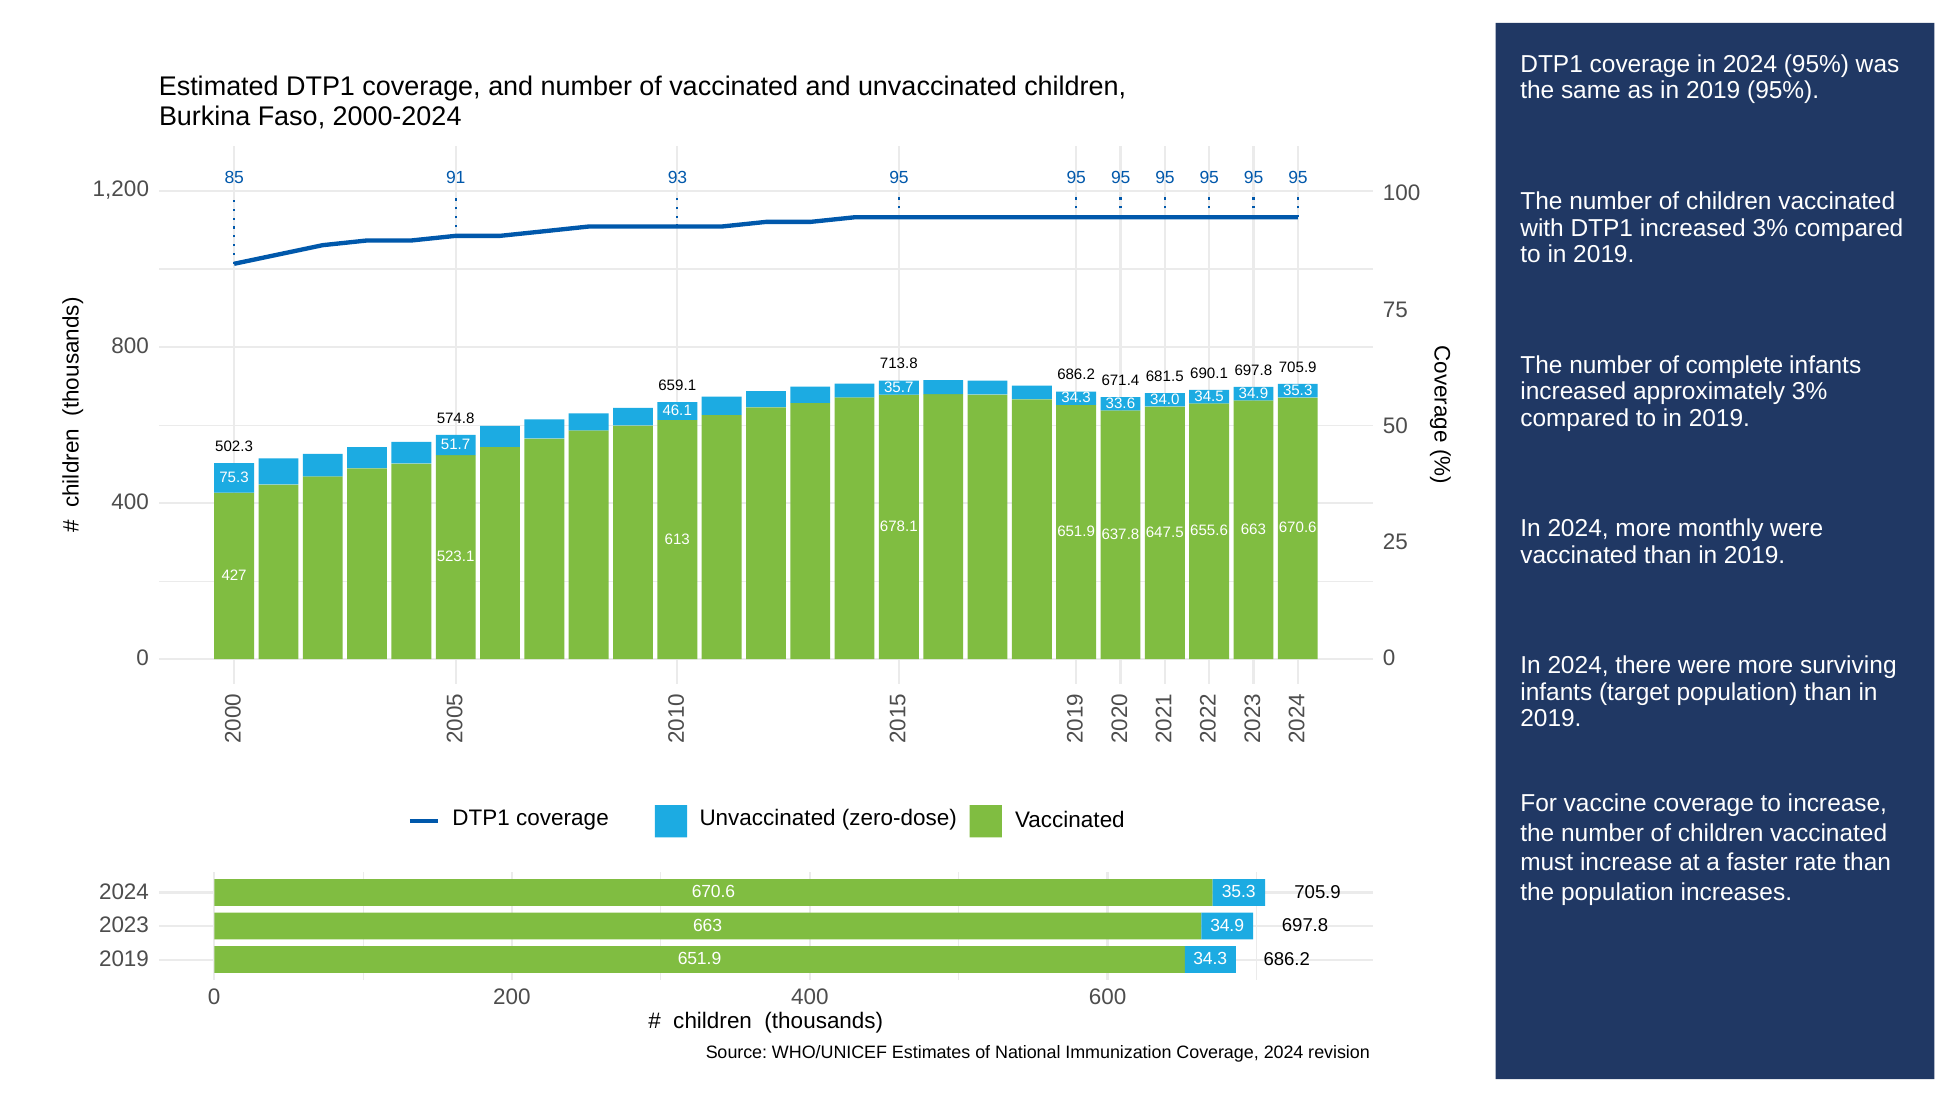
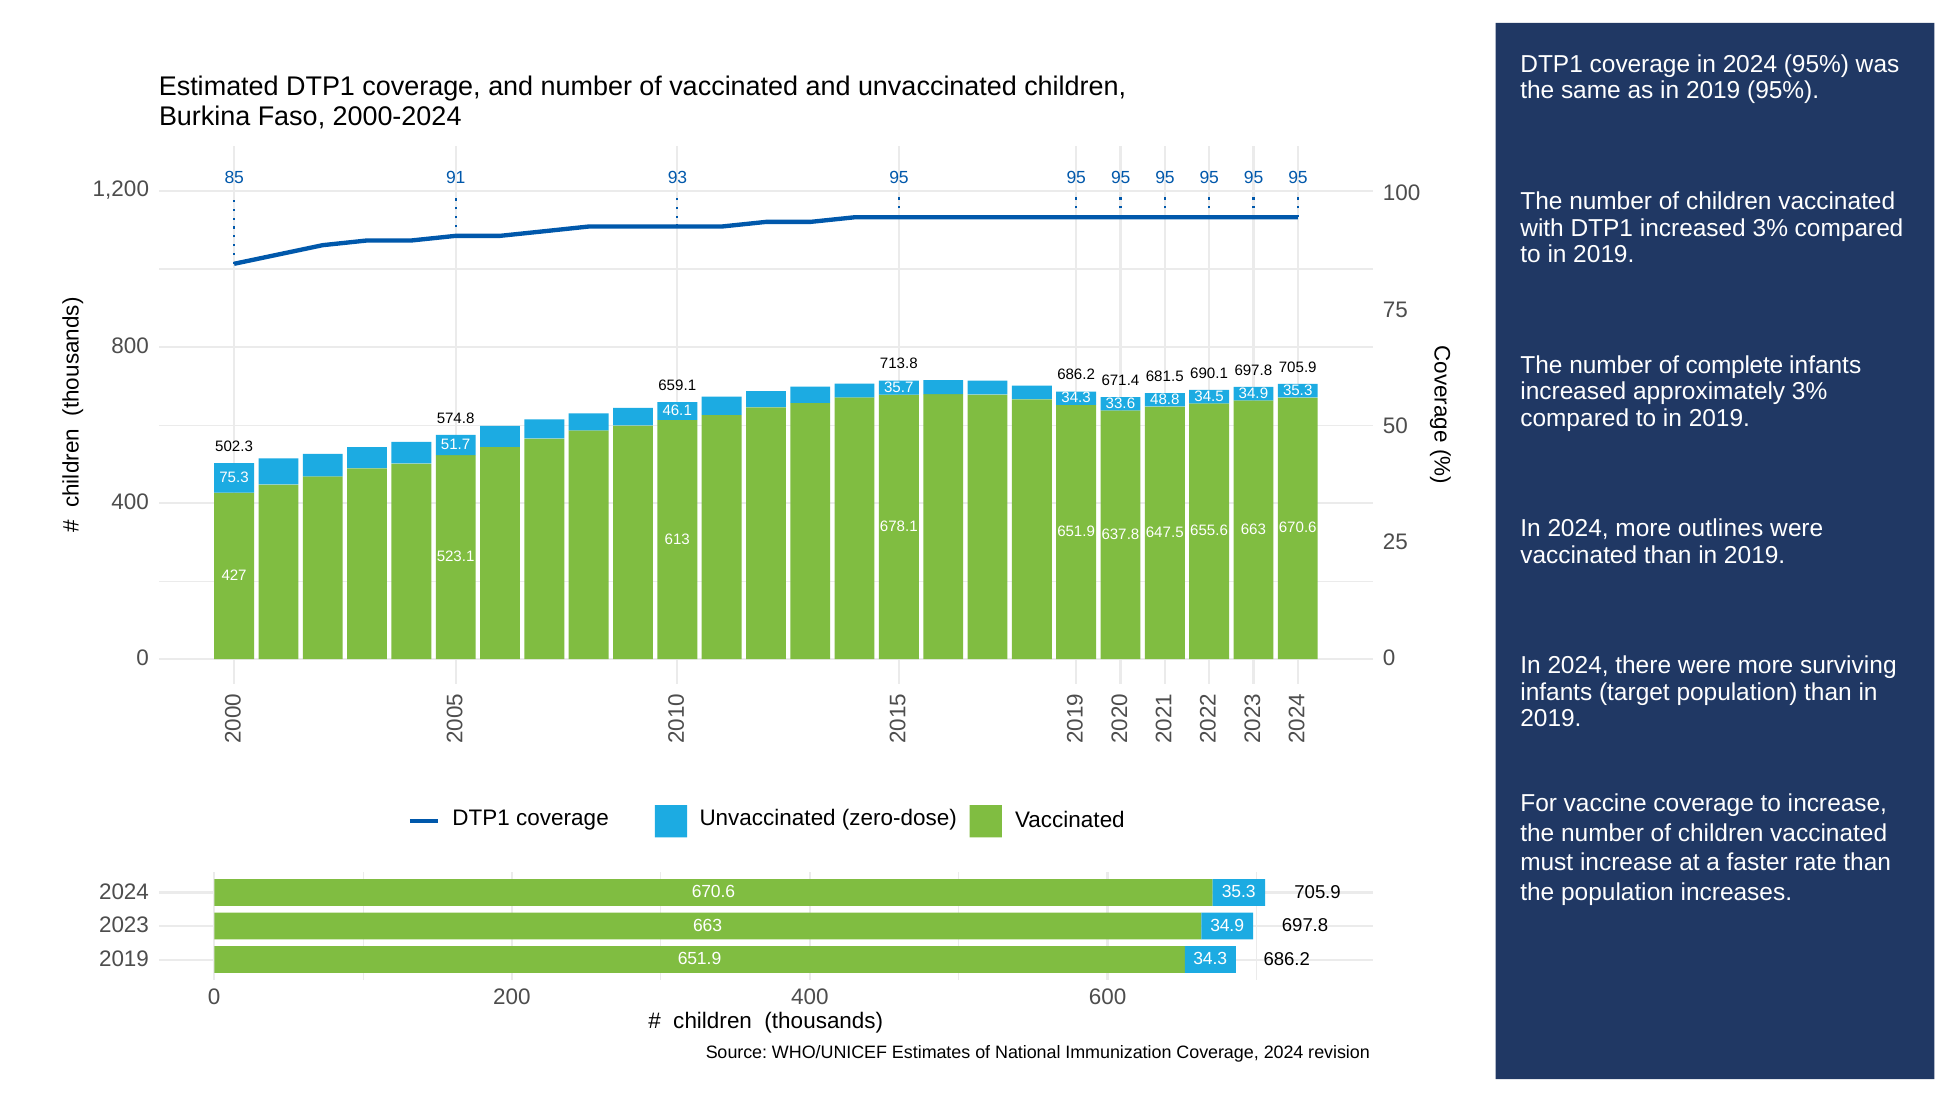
34.0: 34.0 -> 48.8
monthly: monthly -> outlines
